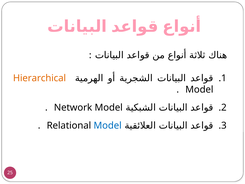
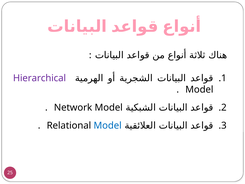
Hierarchical colour: orange -> purple
